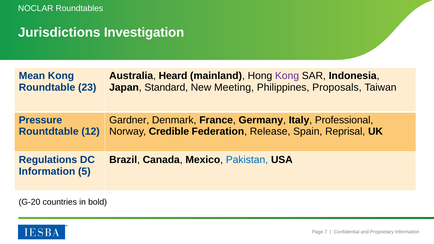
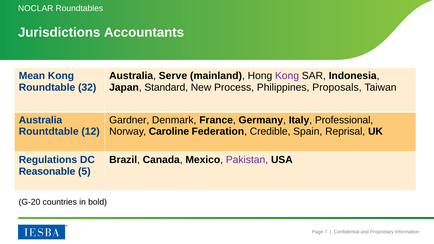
Investigation: Investigation -> Accountants
Heard: Heard -> Serve
23: 23 -> 32
Meeting: Meeting -> Process
Pressure at (40, 120): Pressure -> Australia
Credible: Credible -> Caroline
Release: Release -> Credible
Pakistan colour: blue -> purple
Information at (47, 171): Information -> Reasonable
